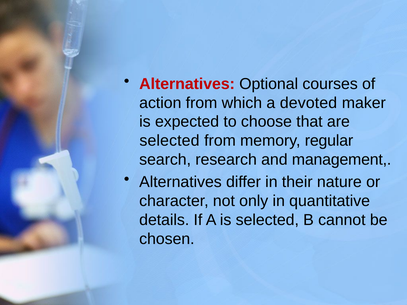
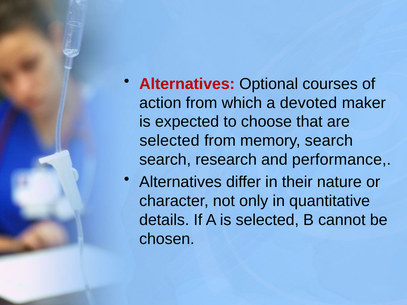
memory regular: regular -> search
management: management -> performance
